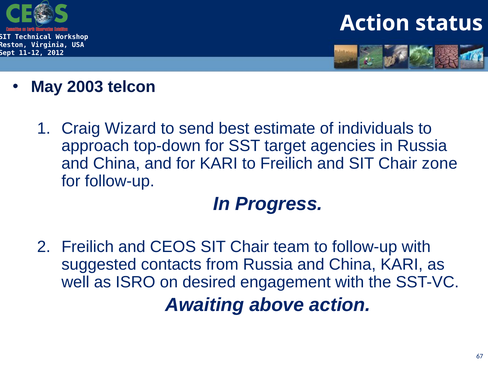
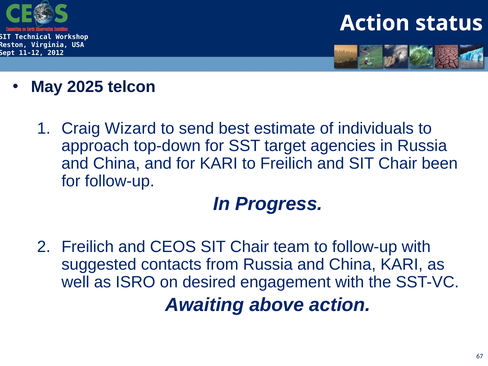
2003: 2003 -> 2025
zone: zone -> been
